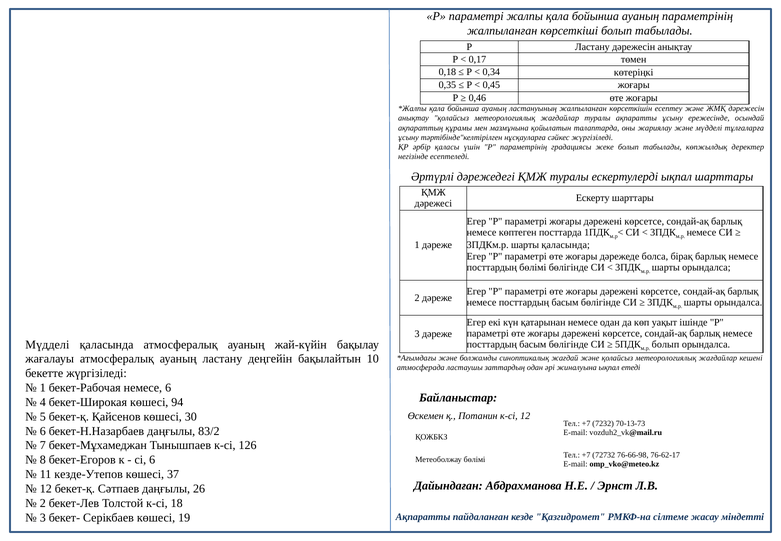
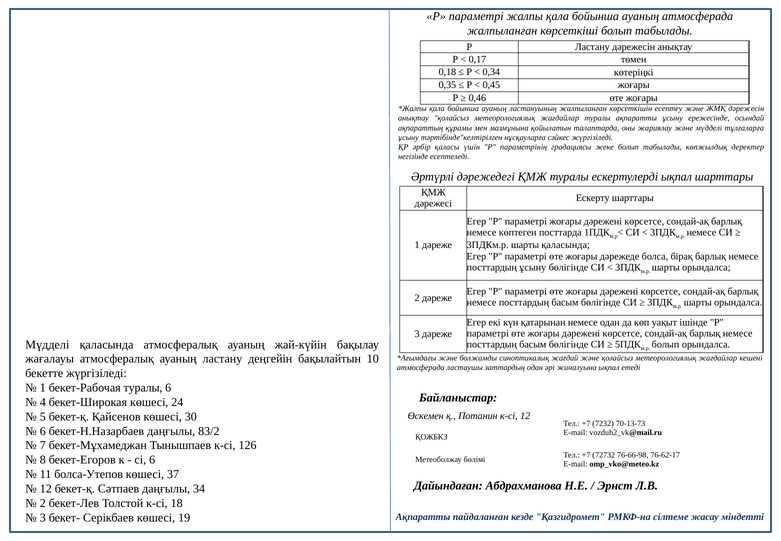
ауаның параметрінің: параметрінің -> атмосферада
посттардың бөлімі: бөлімі -> ұсыну
бекет-Рабочая немесе: немесе -> туралы
94: 94 -> 24
кезде-Утепов: кезде-Утепов -> болса-Утепов
26: 26 -> 34
